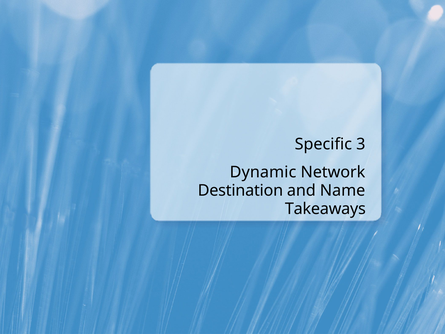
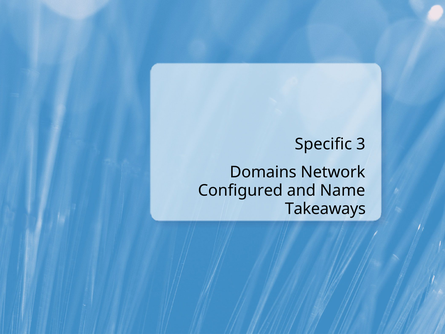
Dynamic: Dynamic -> Domains
Destination: Destination -> Configured
